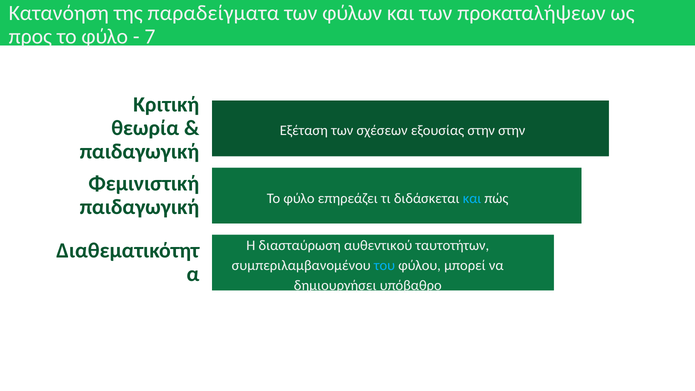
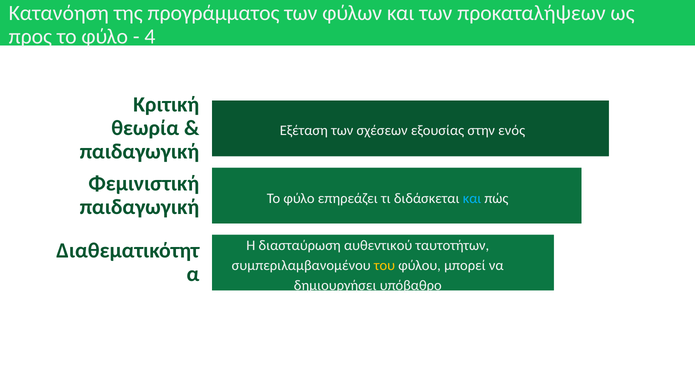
παραδείγματα: παραδείγματα -> προγράμματος
7: 7 -> 4
στην στην: στην -> ενός
του colour: light blue -> yellow
